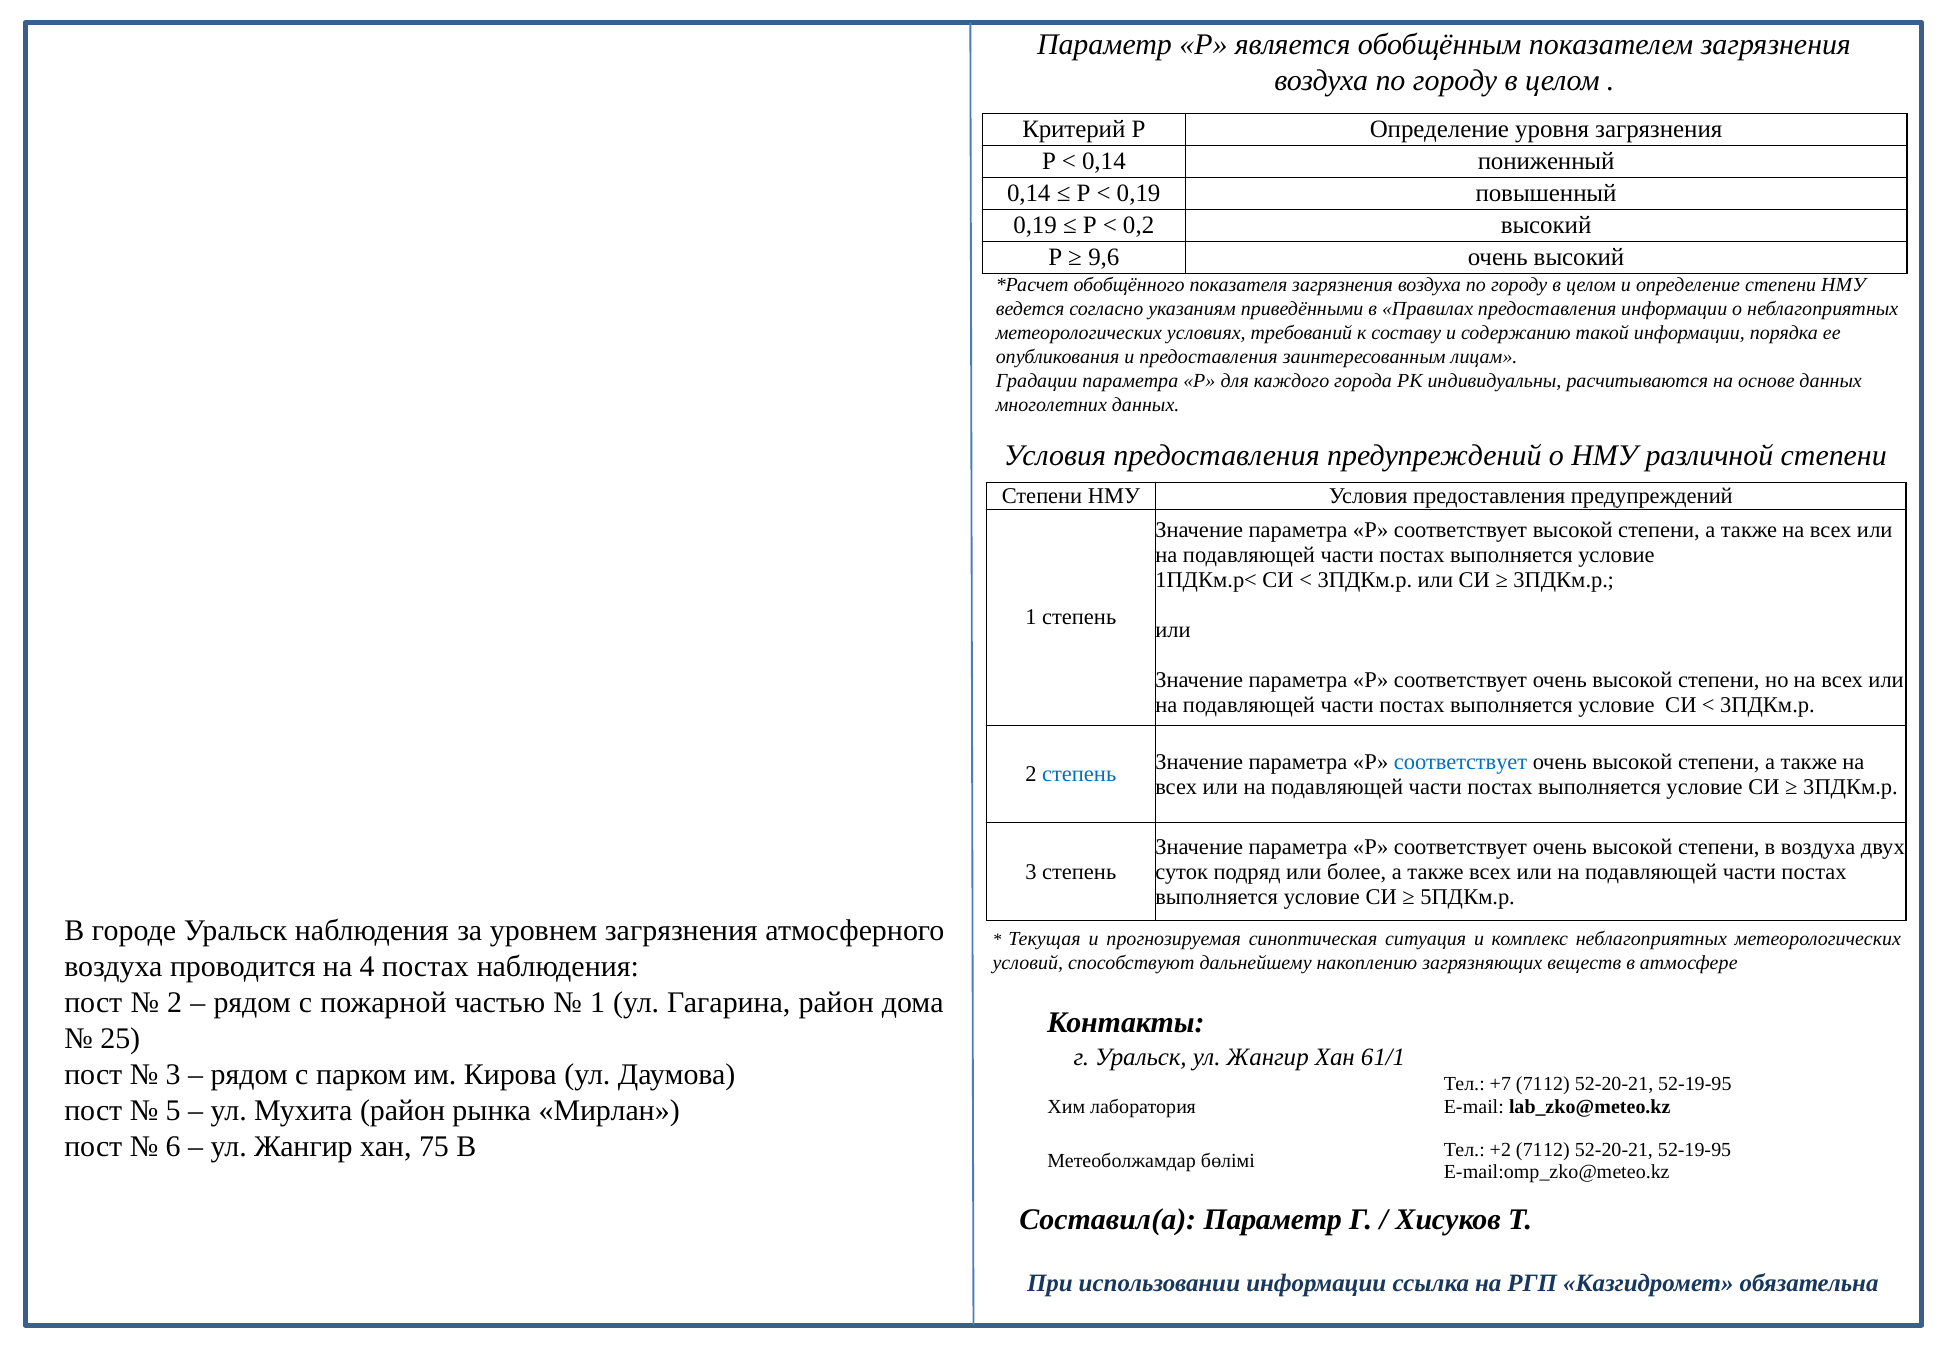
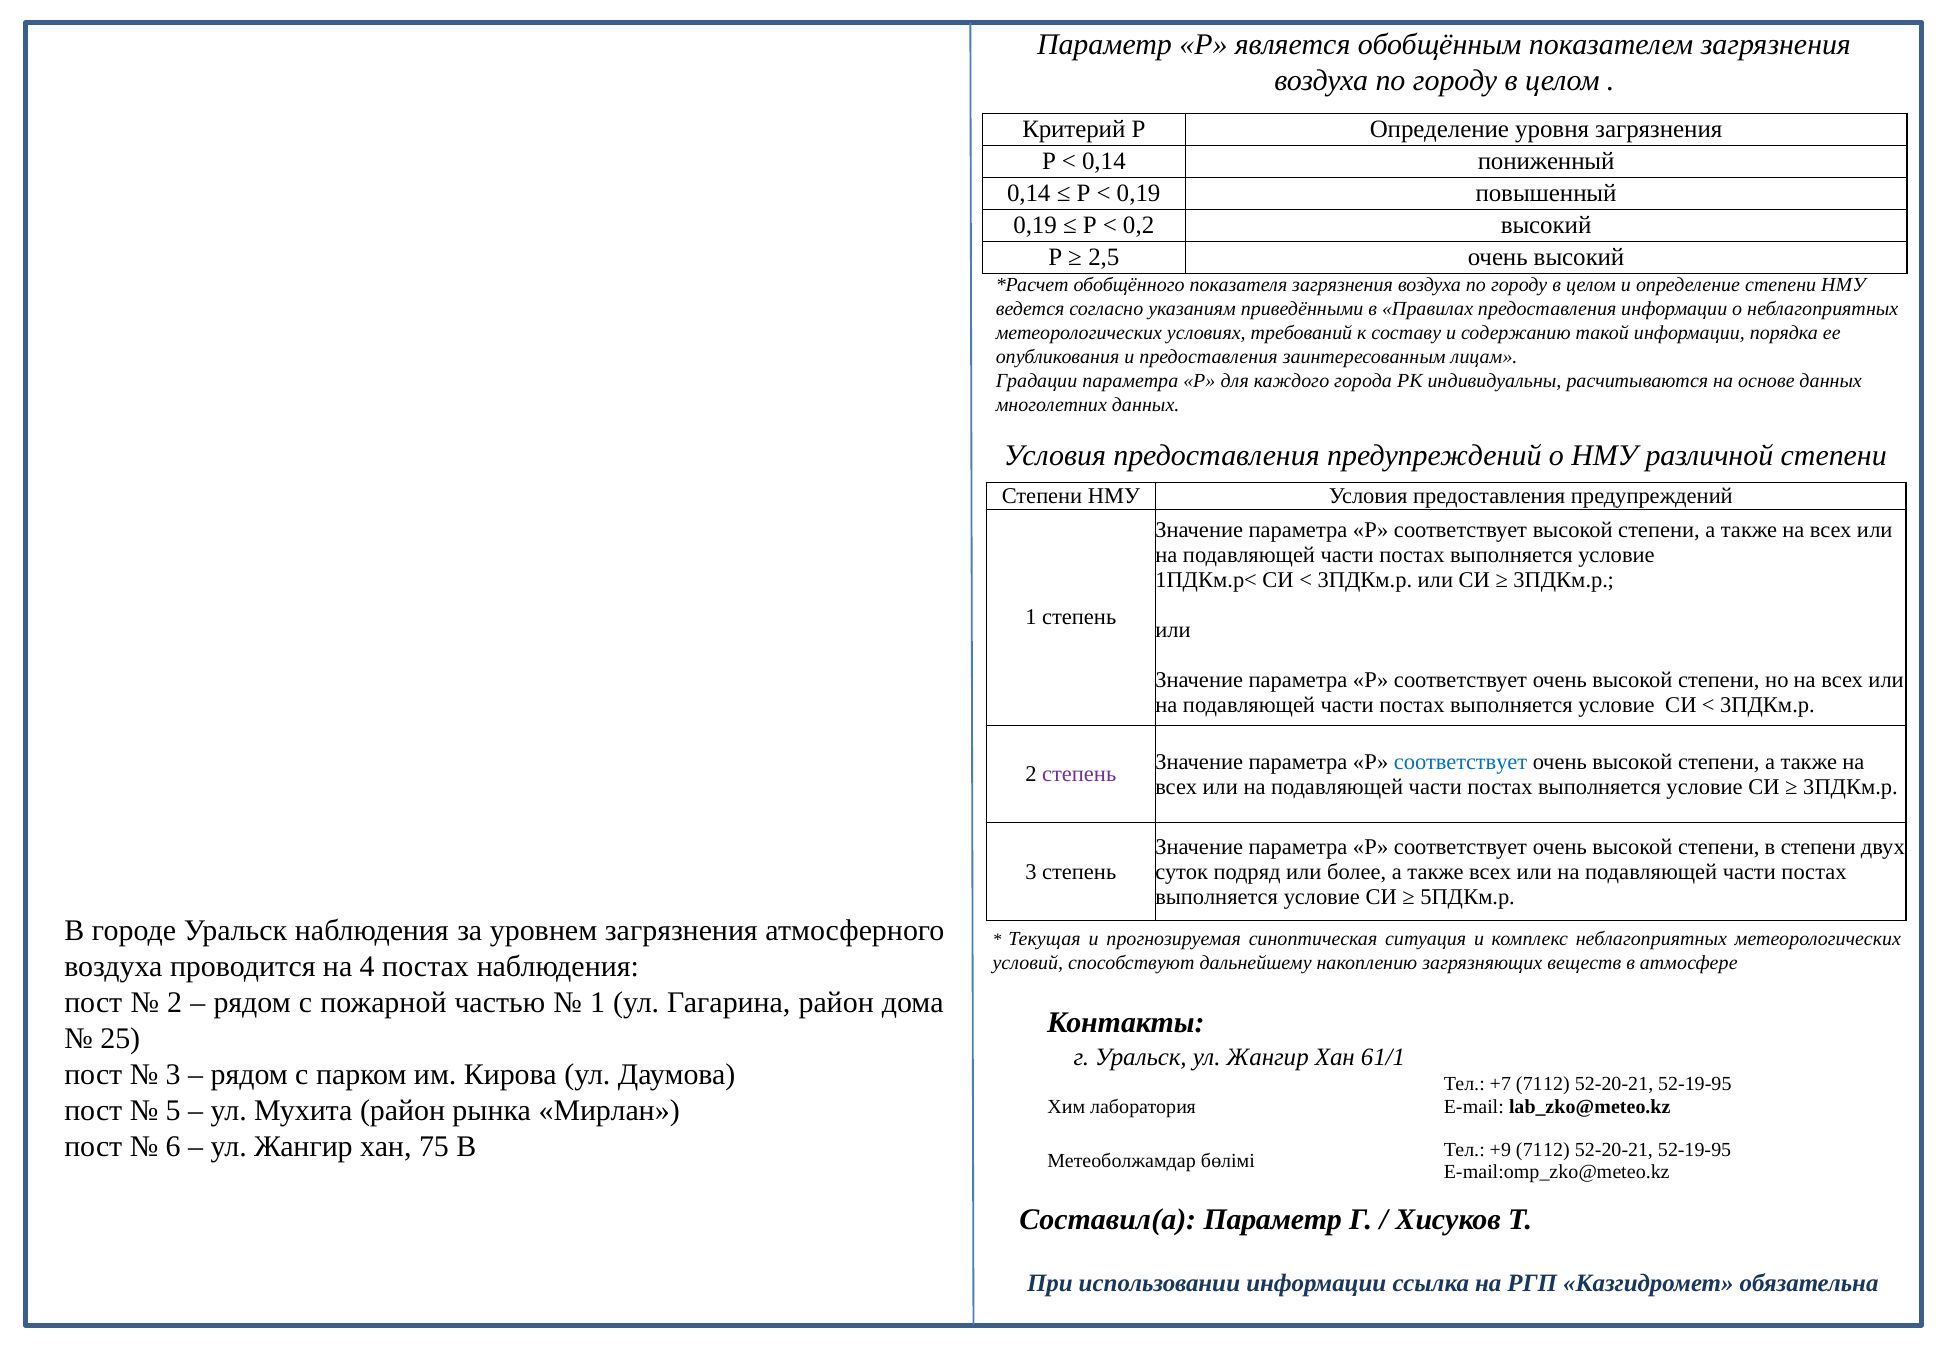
9,6: 9,6 -> 2,5
степень at (1079, 774) colour: blue -> purple
в воздуха: воздуха -> степени
+2: +2 -> +9
